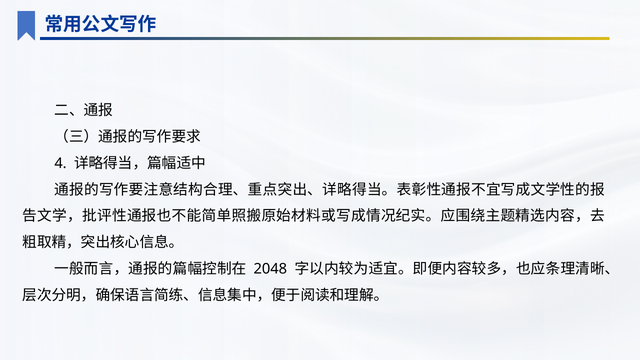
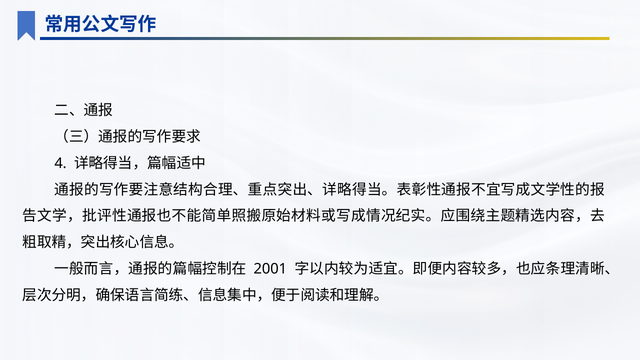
2048: 2048 -> 2001
